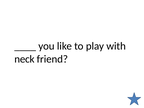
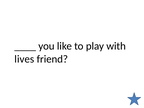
neck: neck -> lives
